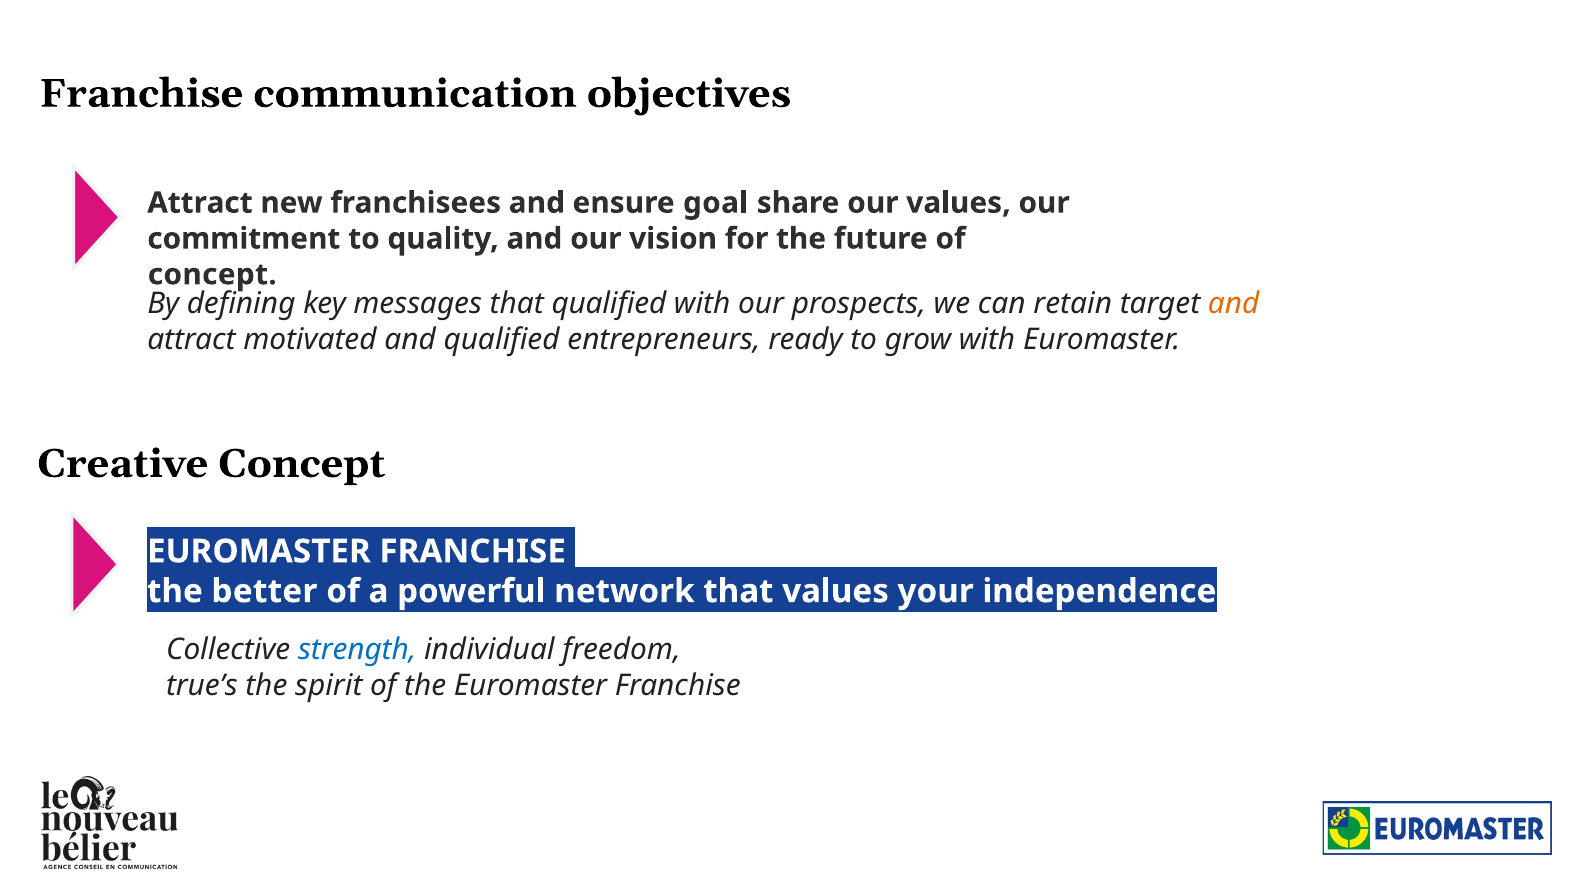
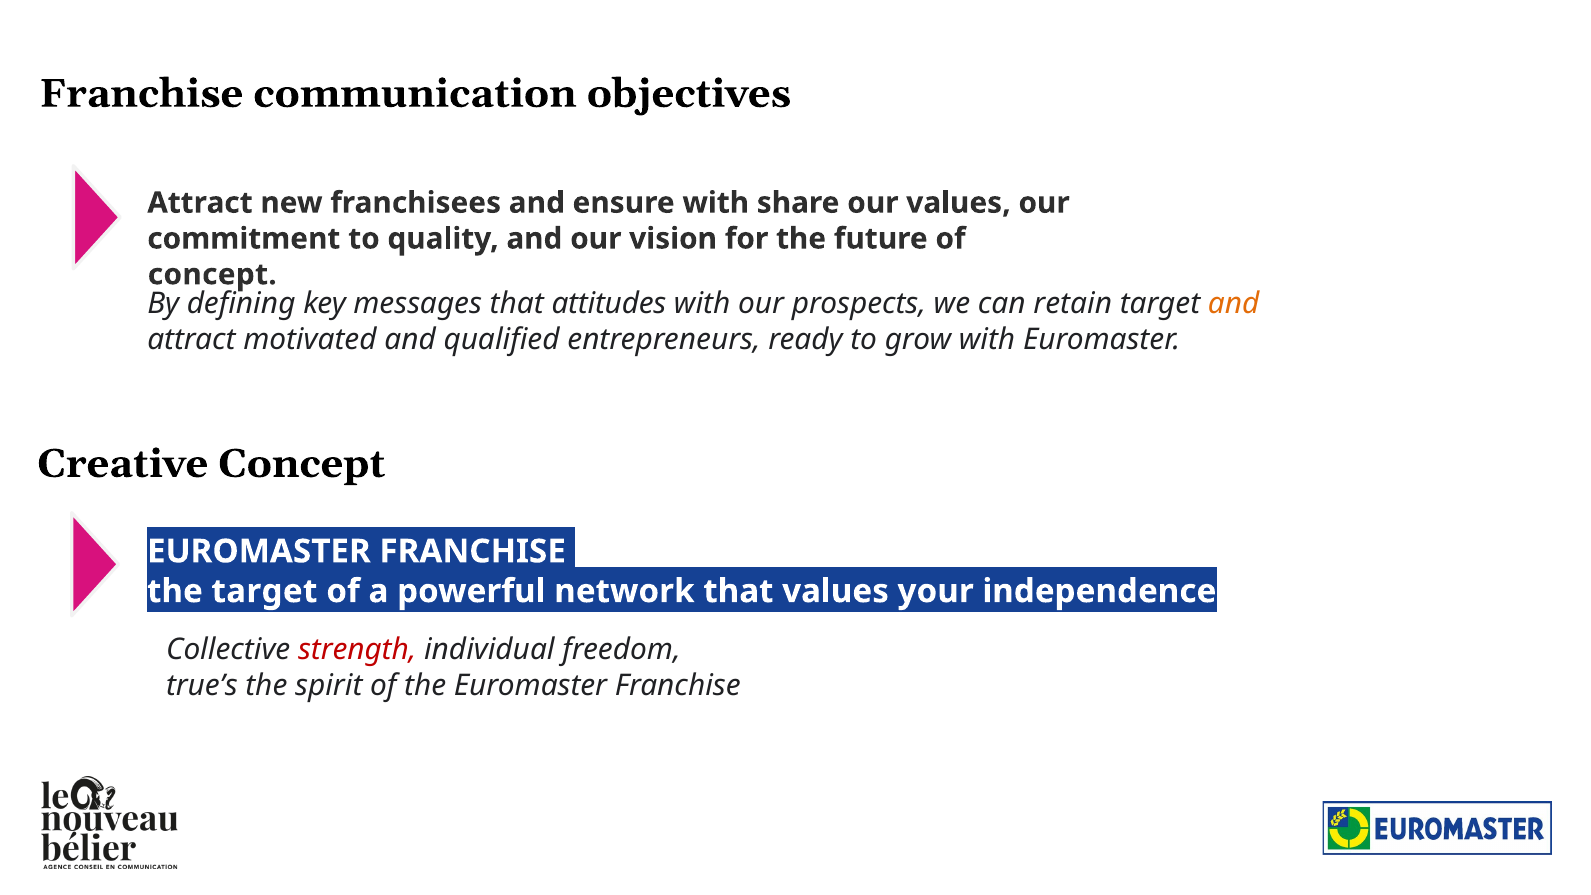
ensure goal: goal -> with
that qualified: qualified -> attitudes
the better: better -> target
strength colour: blue -> red
